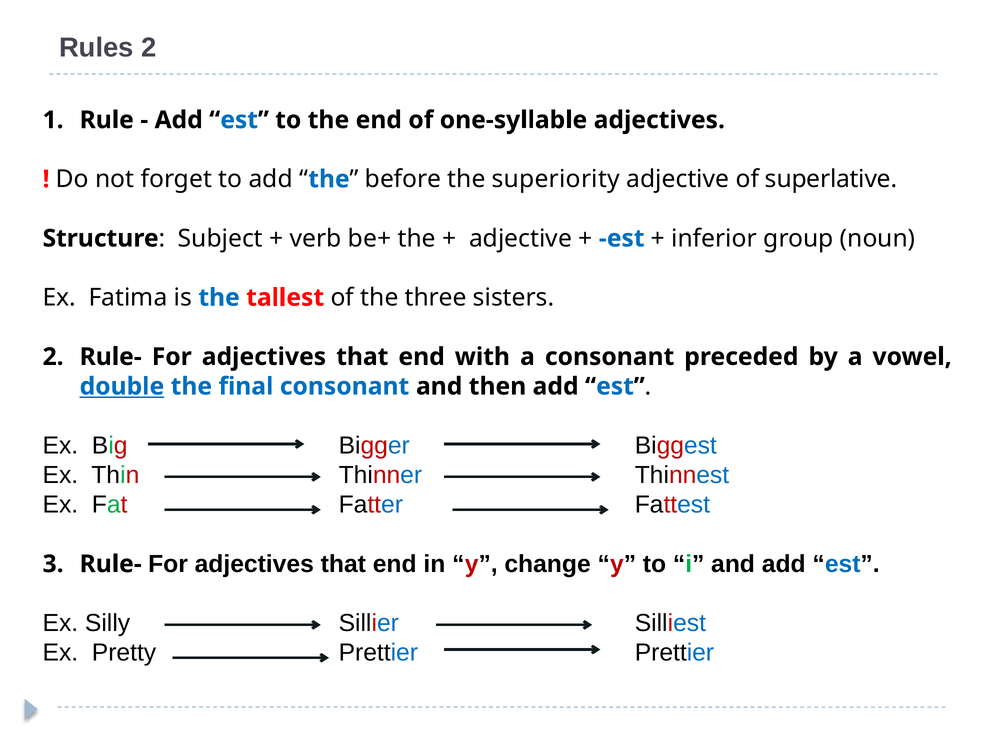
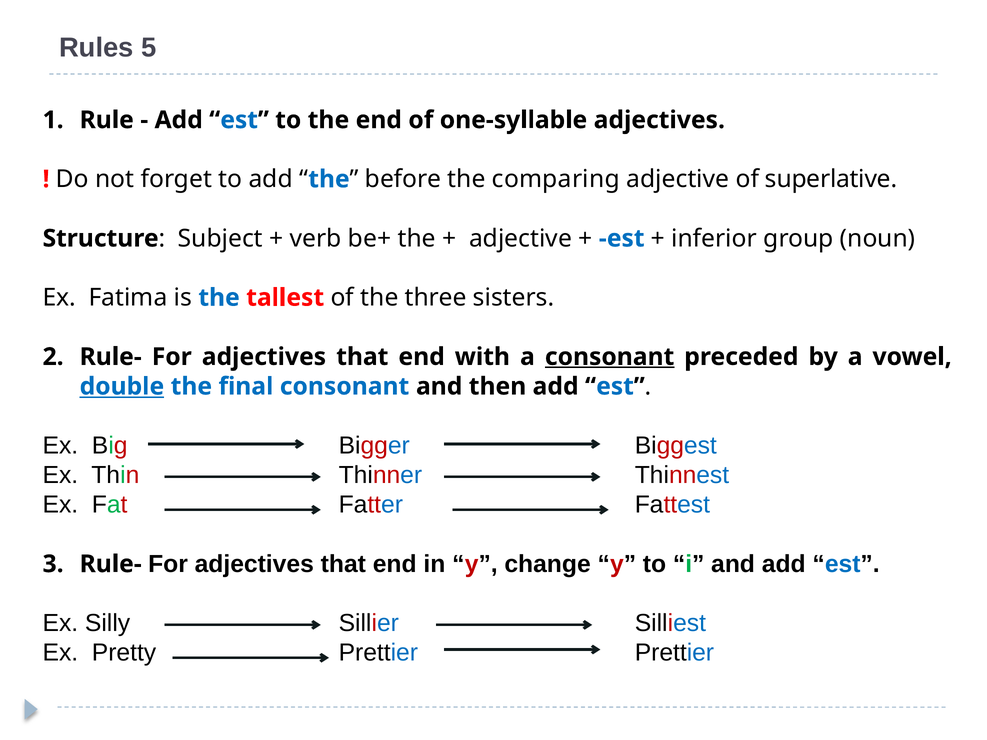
Rules 2: 2 -> 5
superiority: superiority -> comparing
consonant at (610, 357) underline: none -> present
